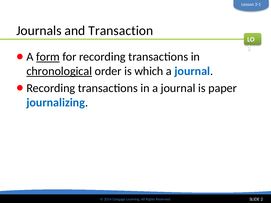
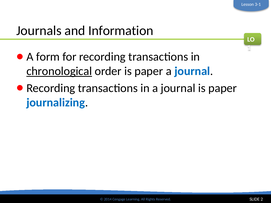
Transaction: Transaction -> Information
form underline: present -> none
order is which: which -> paper
